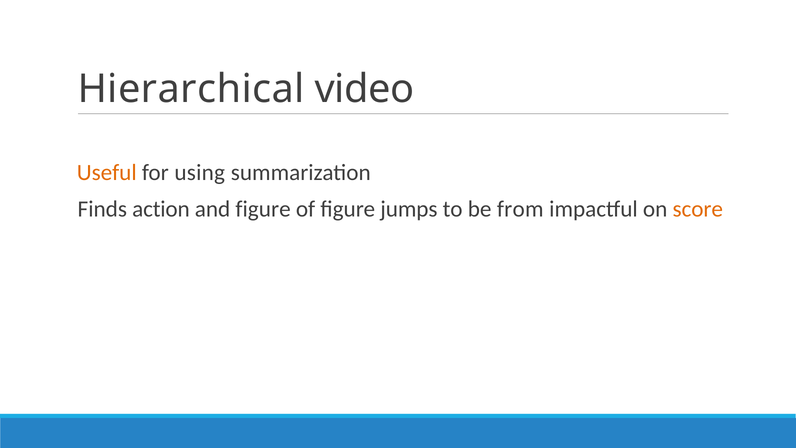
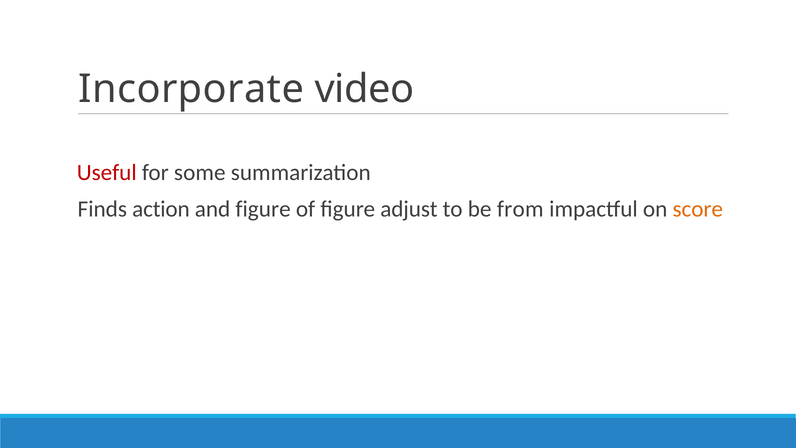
Hierarchical: Hierarchical -> Incorporate
Useful colour: orange -> red
using: using -> some
jumps: jumps -> adjust
